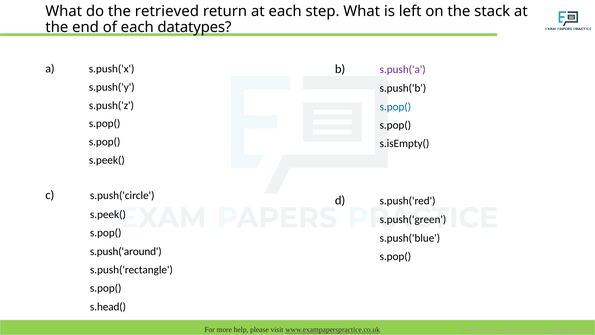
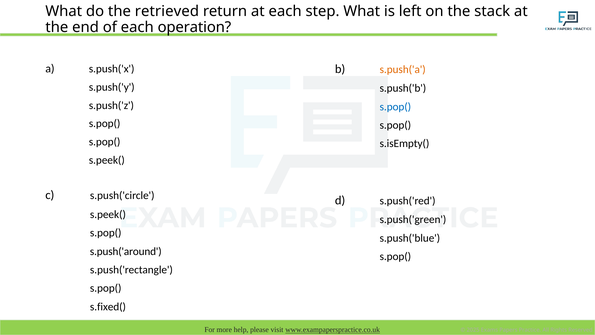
datatypes: datatypes -> operation
s.push('a colour: purple -> orange
s.head(: s.head( -> s.fixed(
